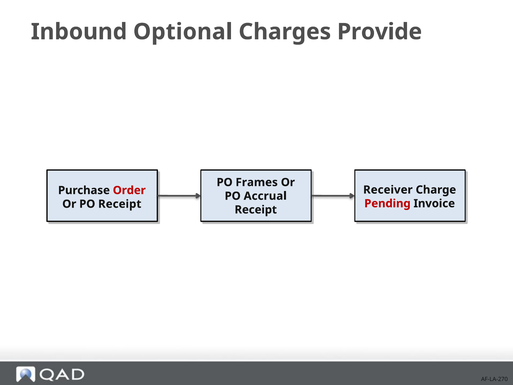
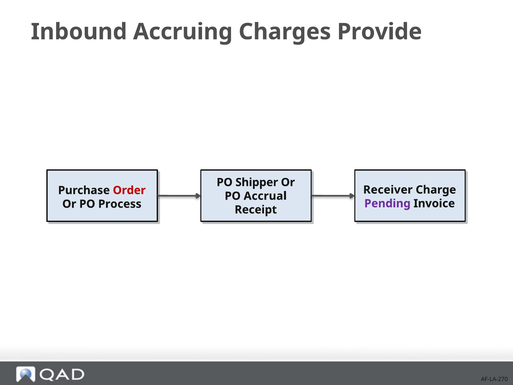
Optional: Optional -> Accruing
Frames: Frames -> Shipper
Pending colour: red -> purple
PO Receipt: Receipt -> Process
